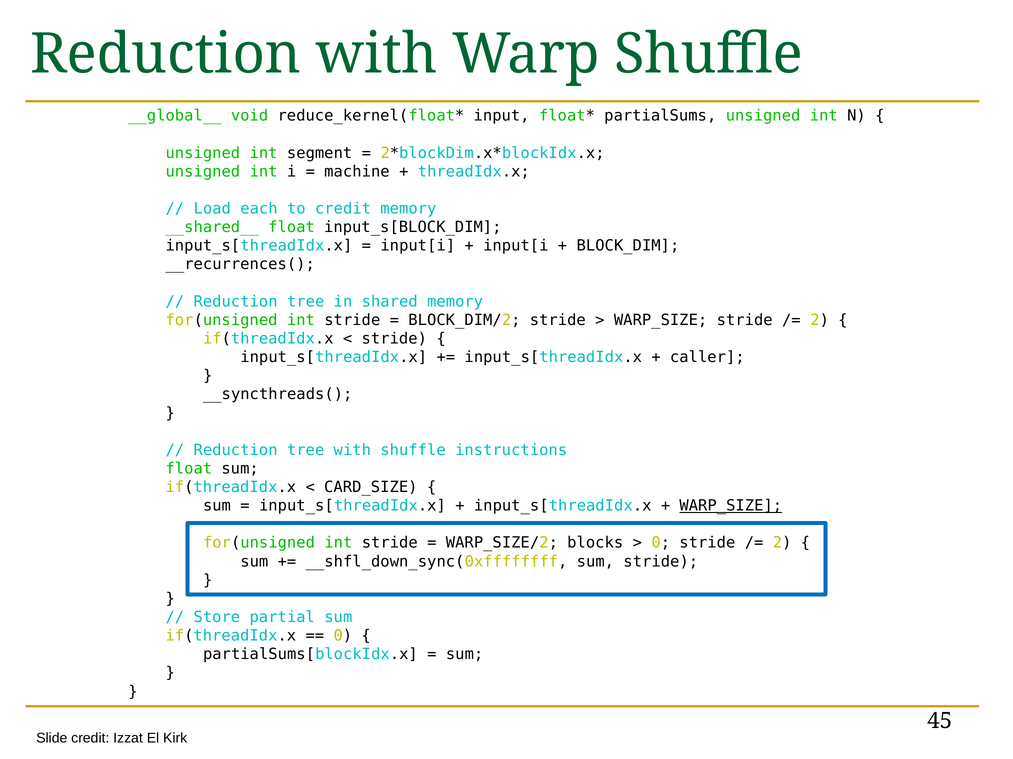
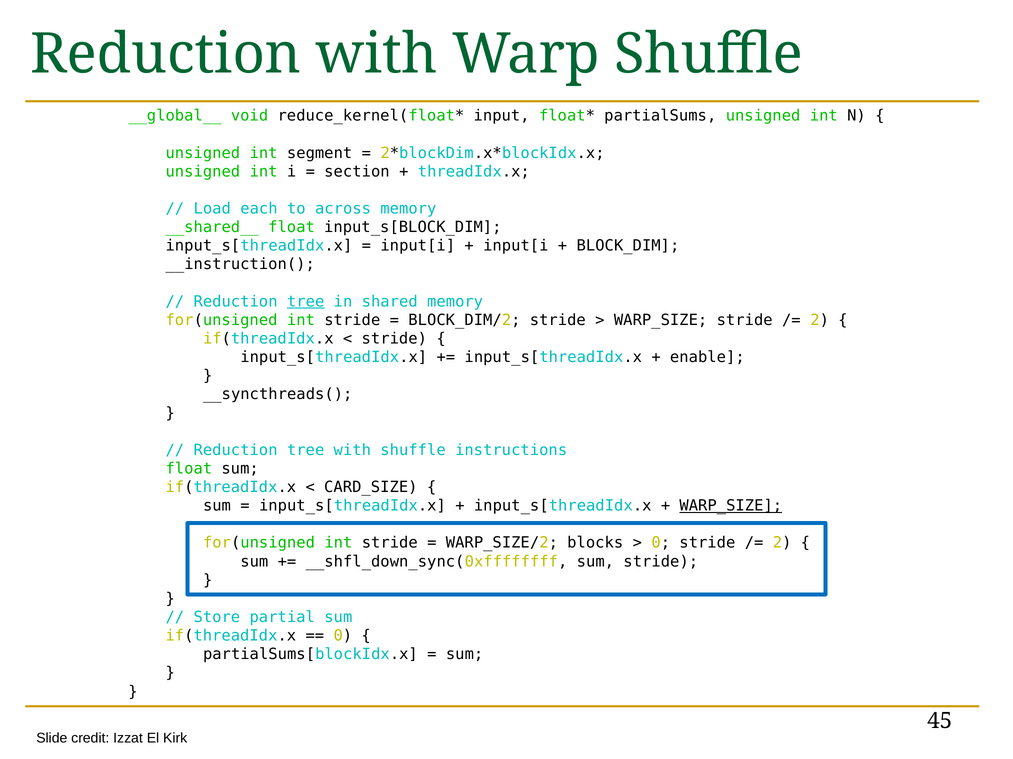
machine: machine -> section
to credit: credit -> across
__recurrences(: __recurrences( -> __instruction(
tree at (306, 302) underline: none -> present
caller: caller -> enable
